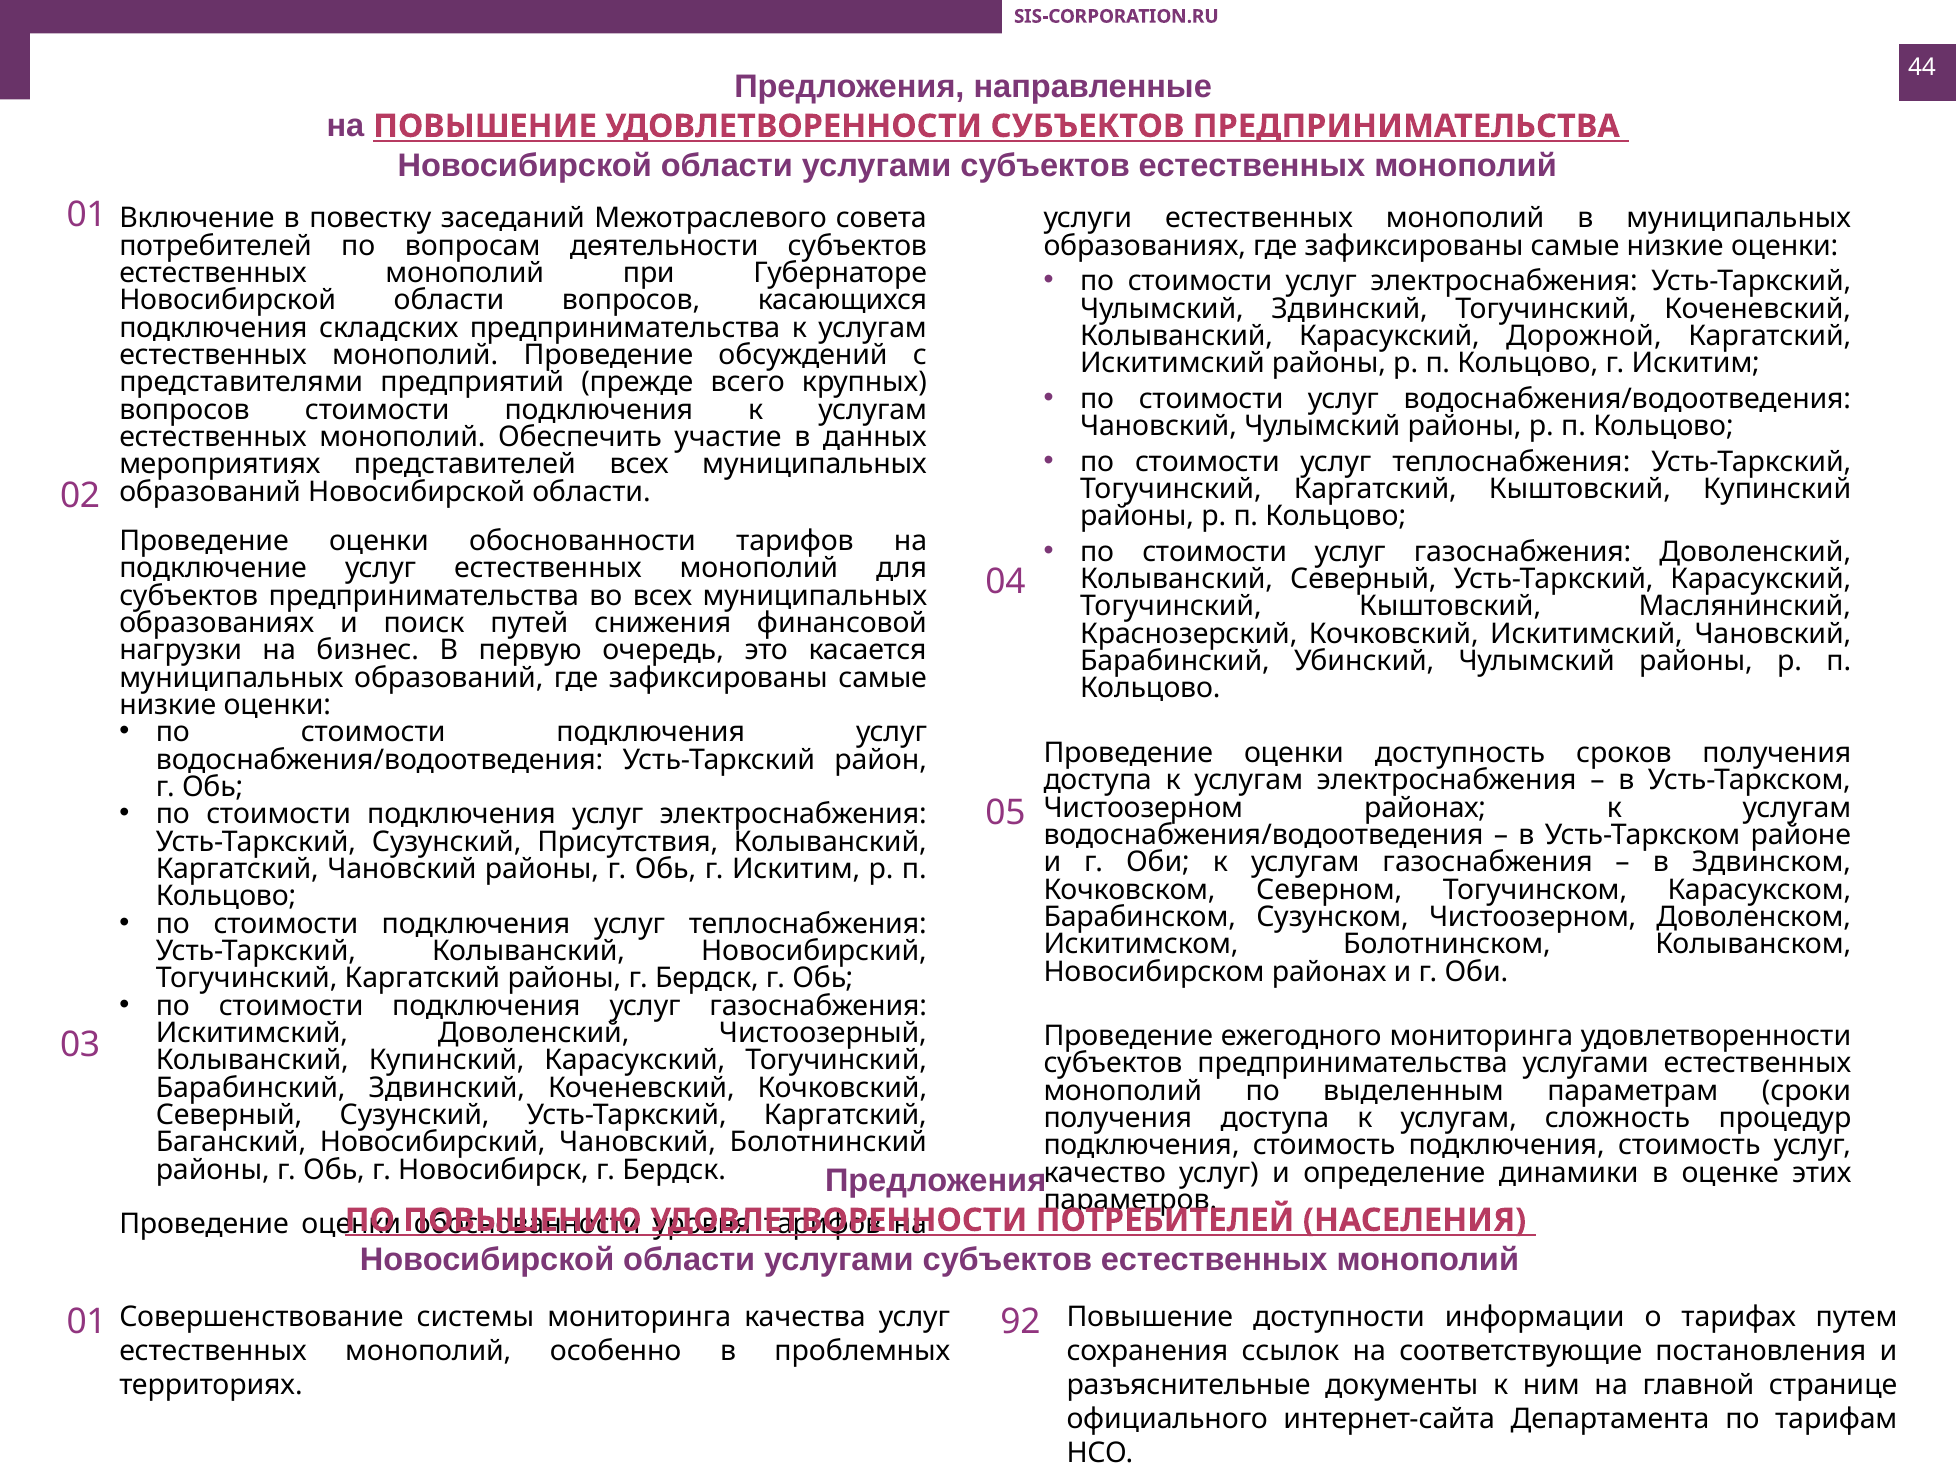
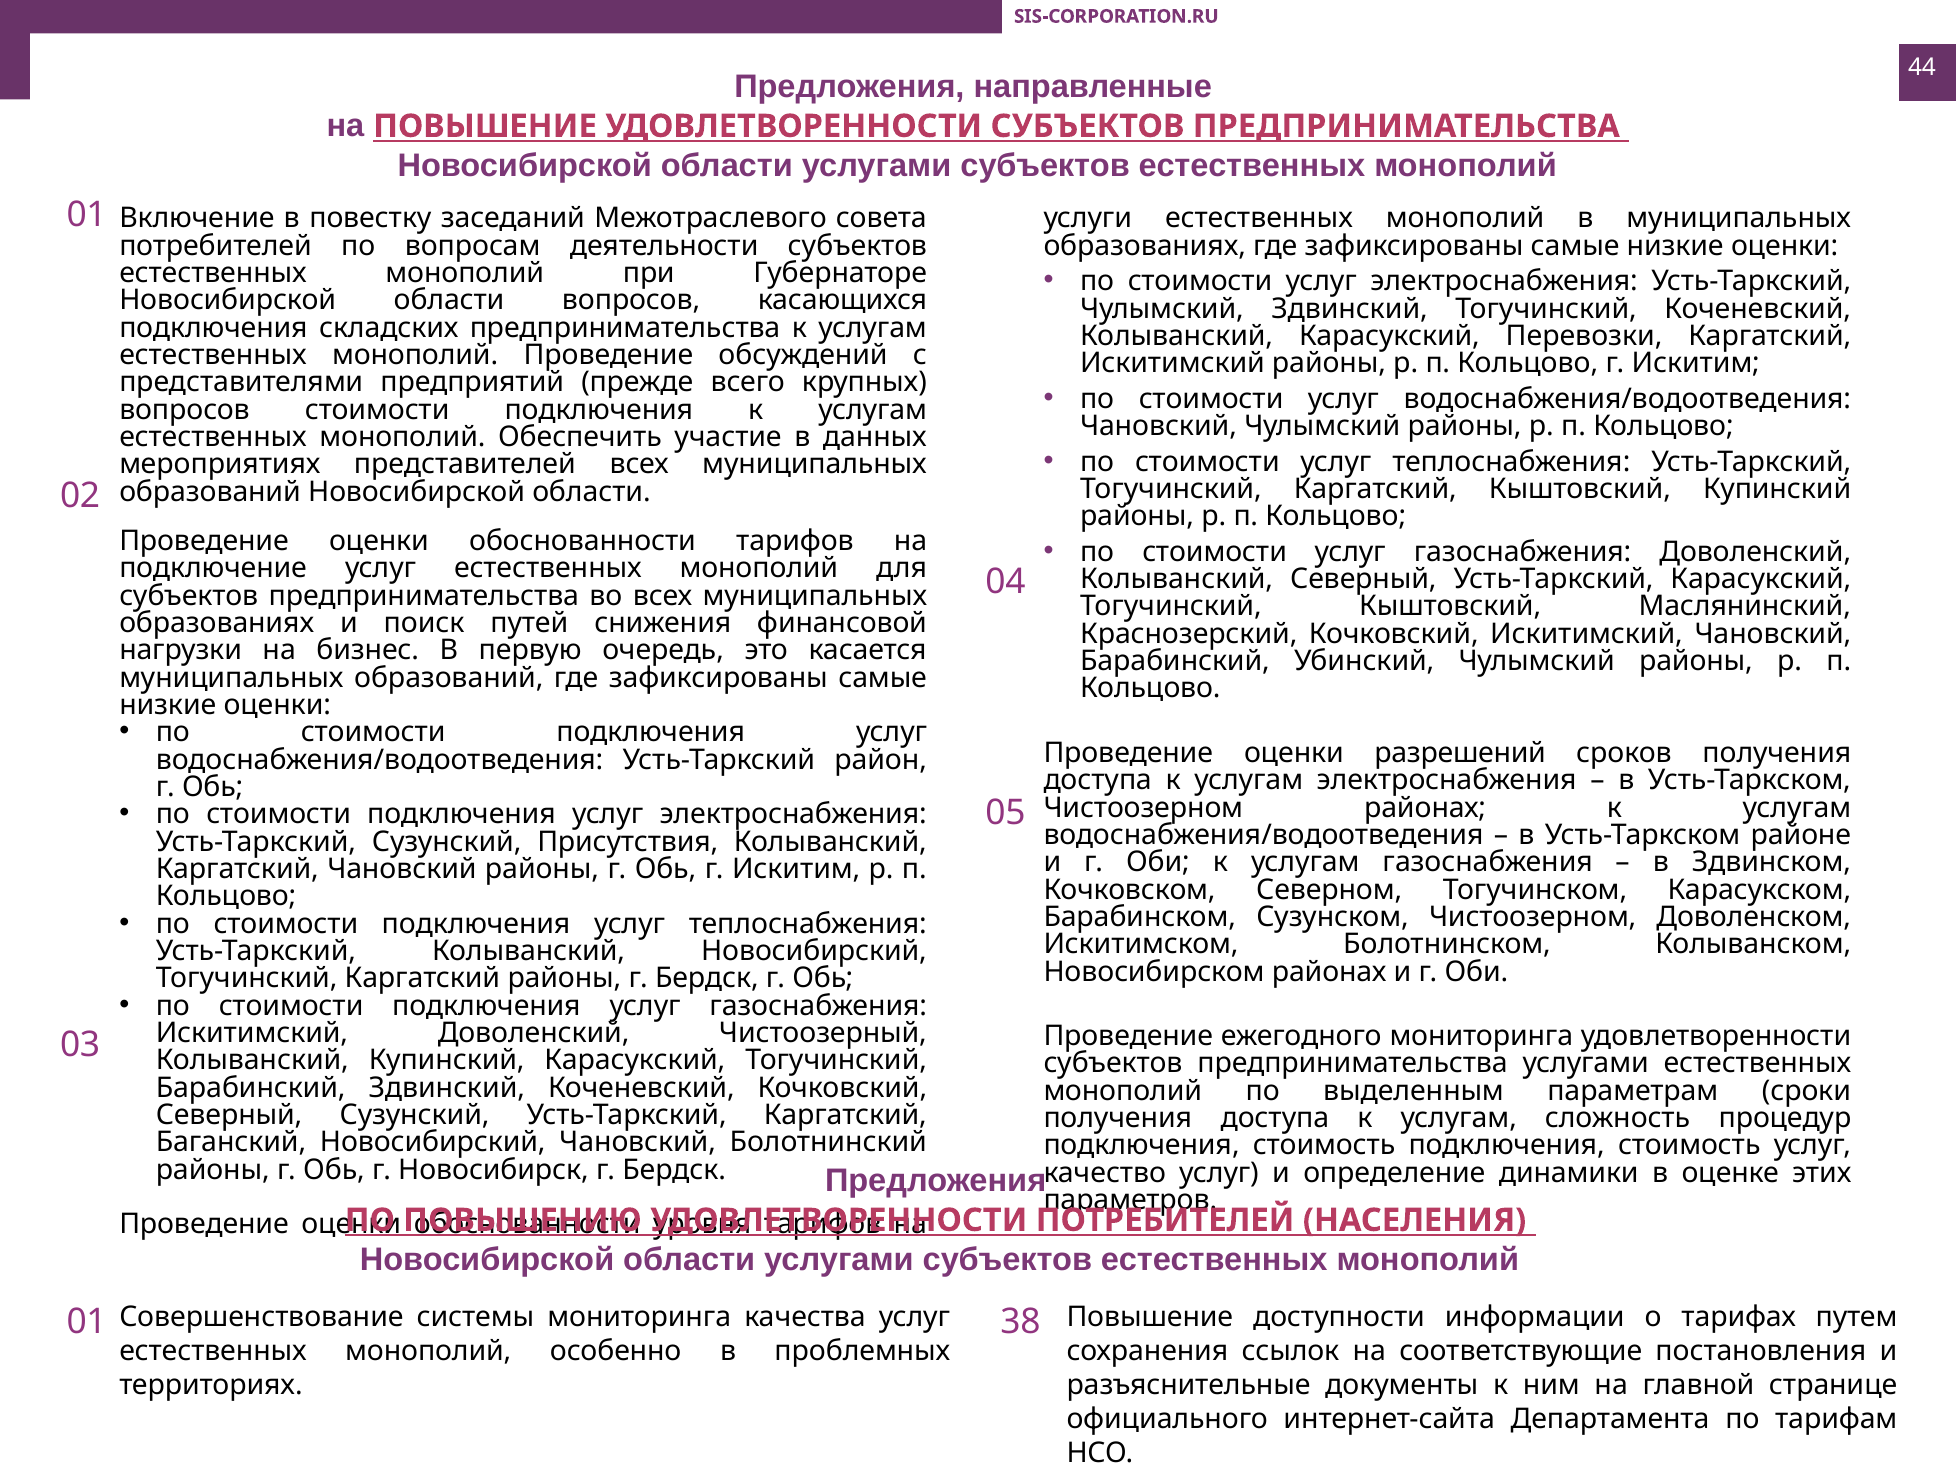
Дорожной: Дорожной -> Перевозки
доступность: доступность -> разрешений
92: 92 -> 38
